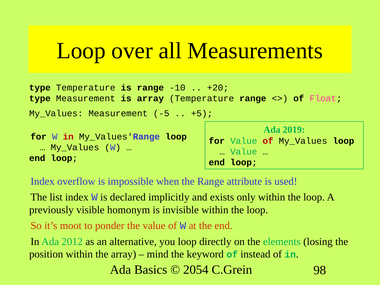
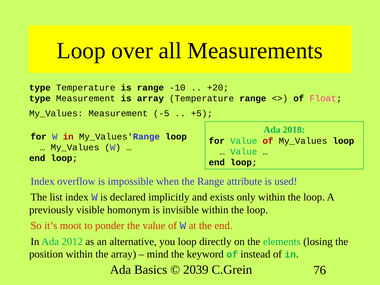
2019: 2019 -> 2018
2054: 2054 -> 2039
98: 98 -> 76
